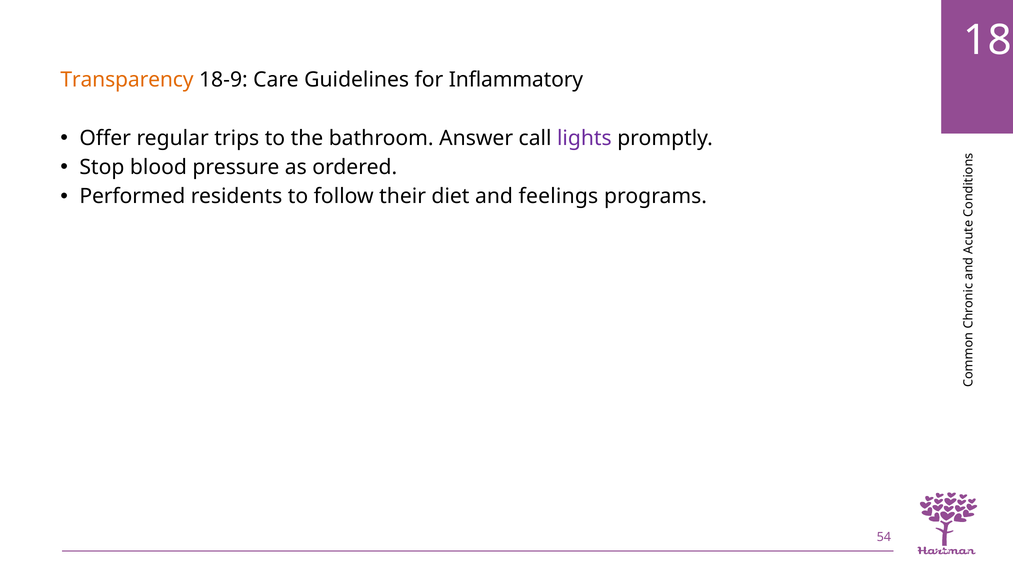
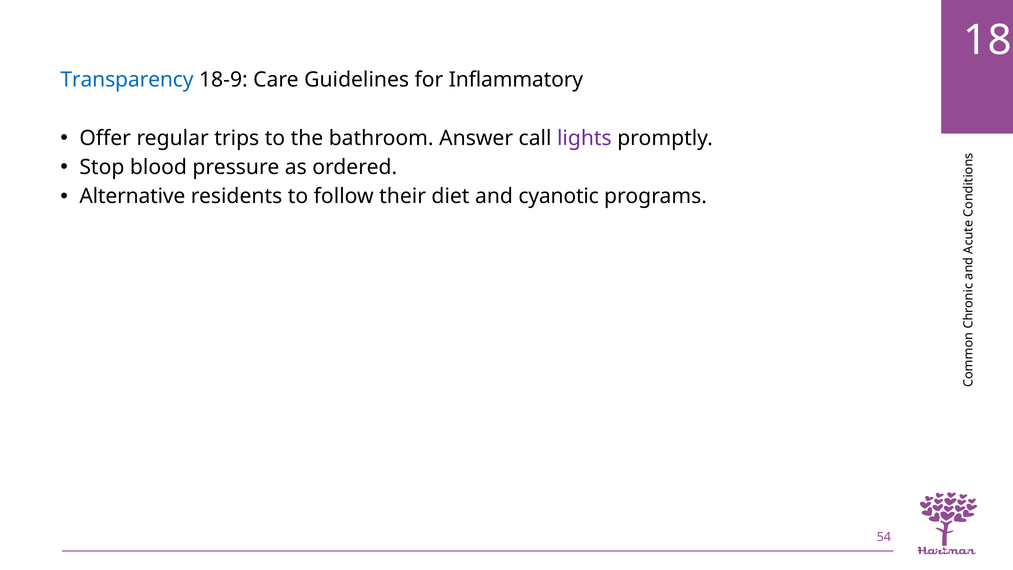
Transparency colour: orange -> blue
Performed: Performed -> Alternative
feelings: feelings -> cyanotic
